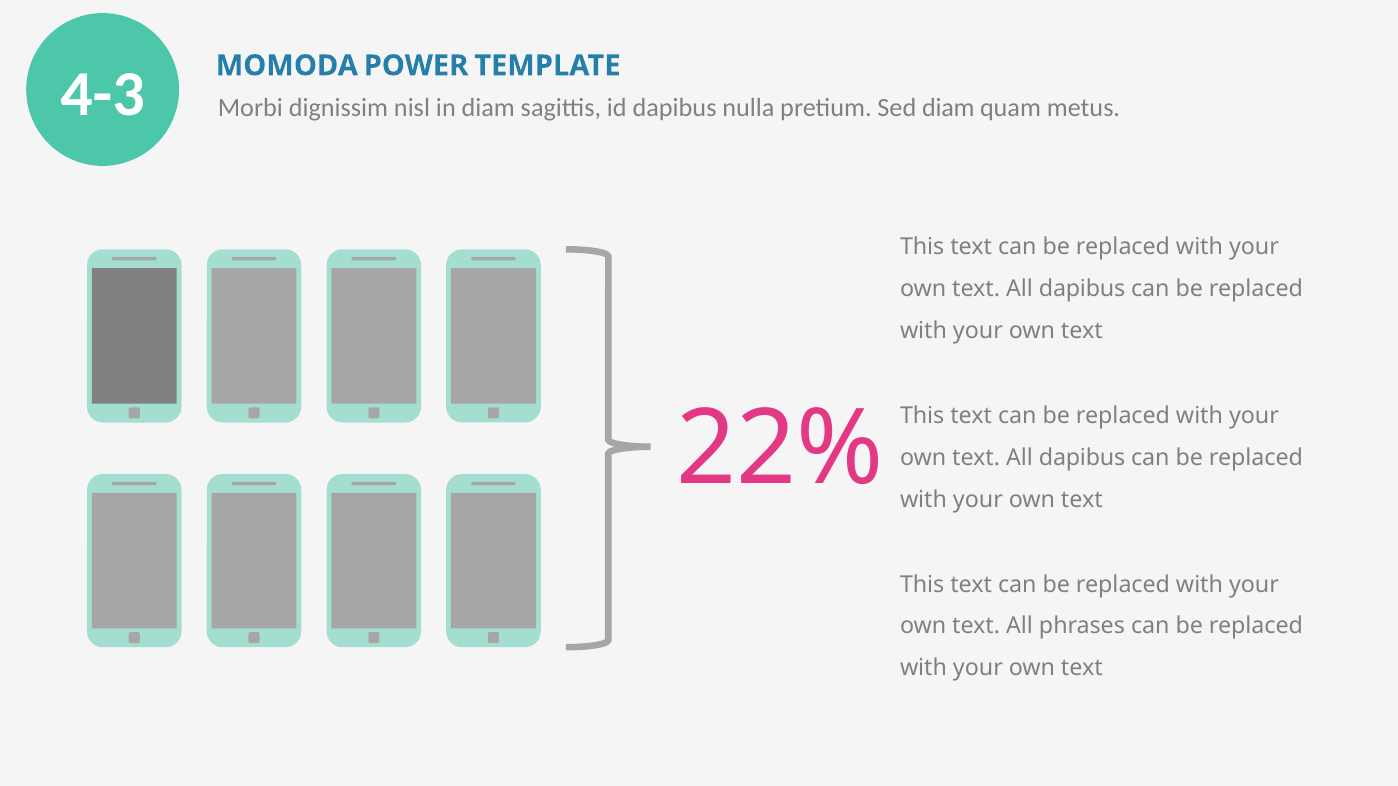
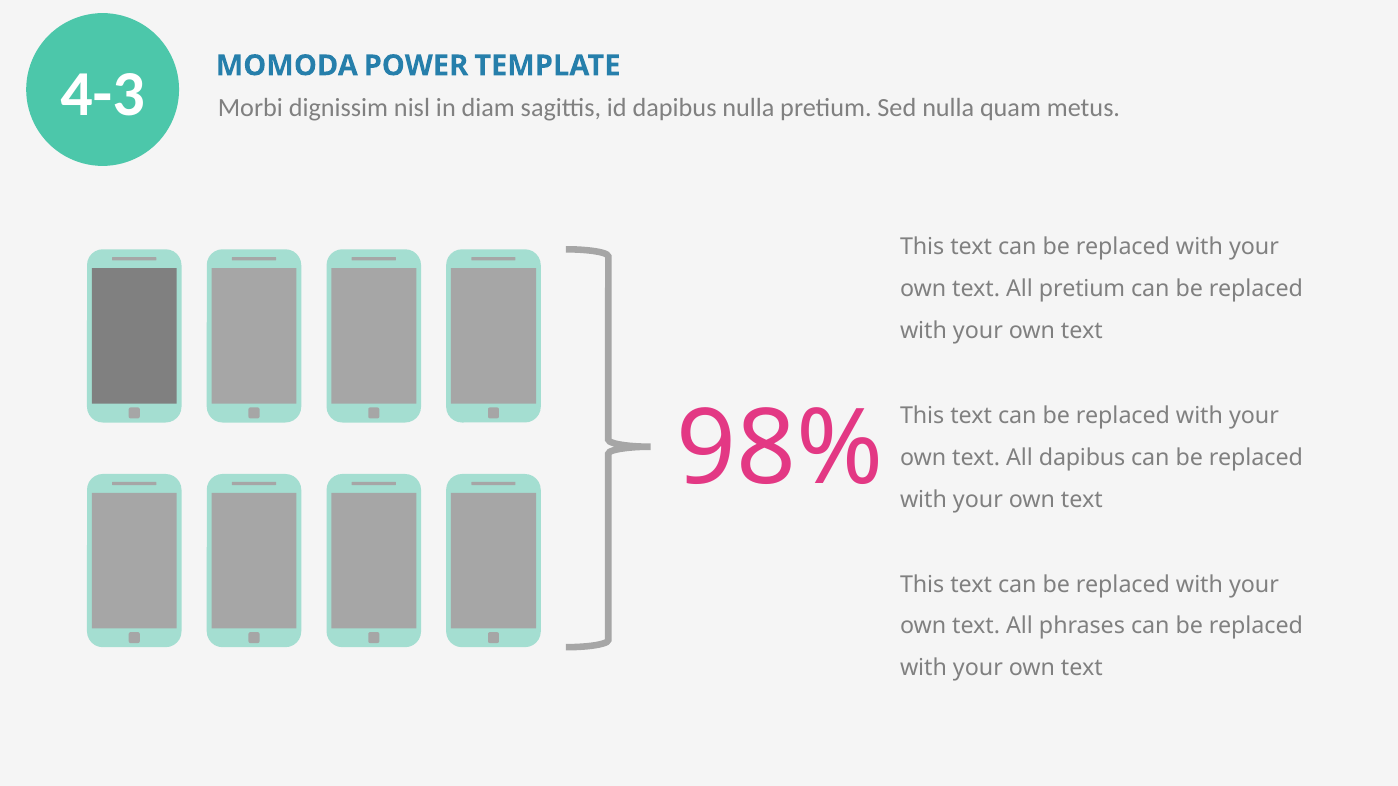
Sed diam: diam -> nulla
dapibus at (1082, 289): dapibus -> pretium
22%: 22% -> 98%
